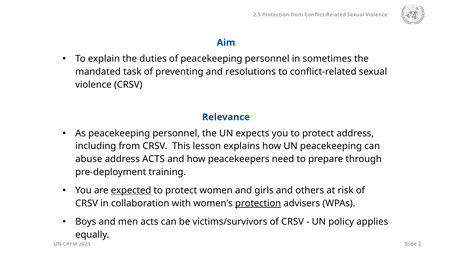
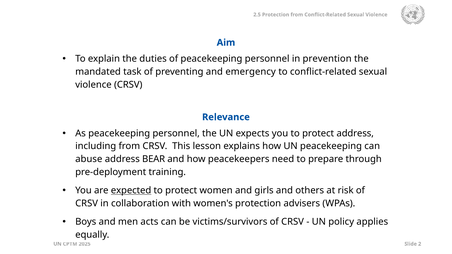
sometimes: sometimes -> prevention
resolutions: resolutions -> emergency
address ACTS: ACTS -> BEAR
protection at (258, 204) underline: present -> none
